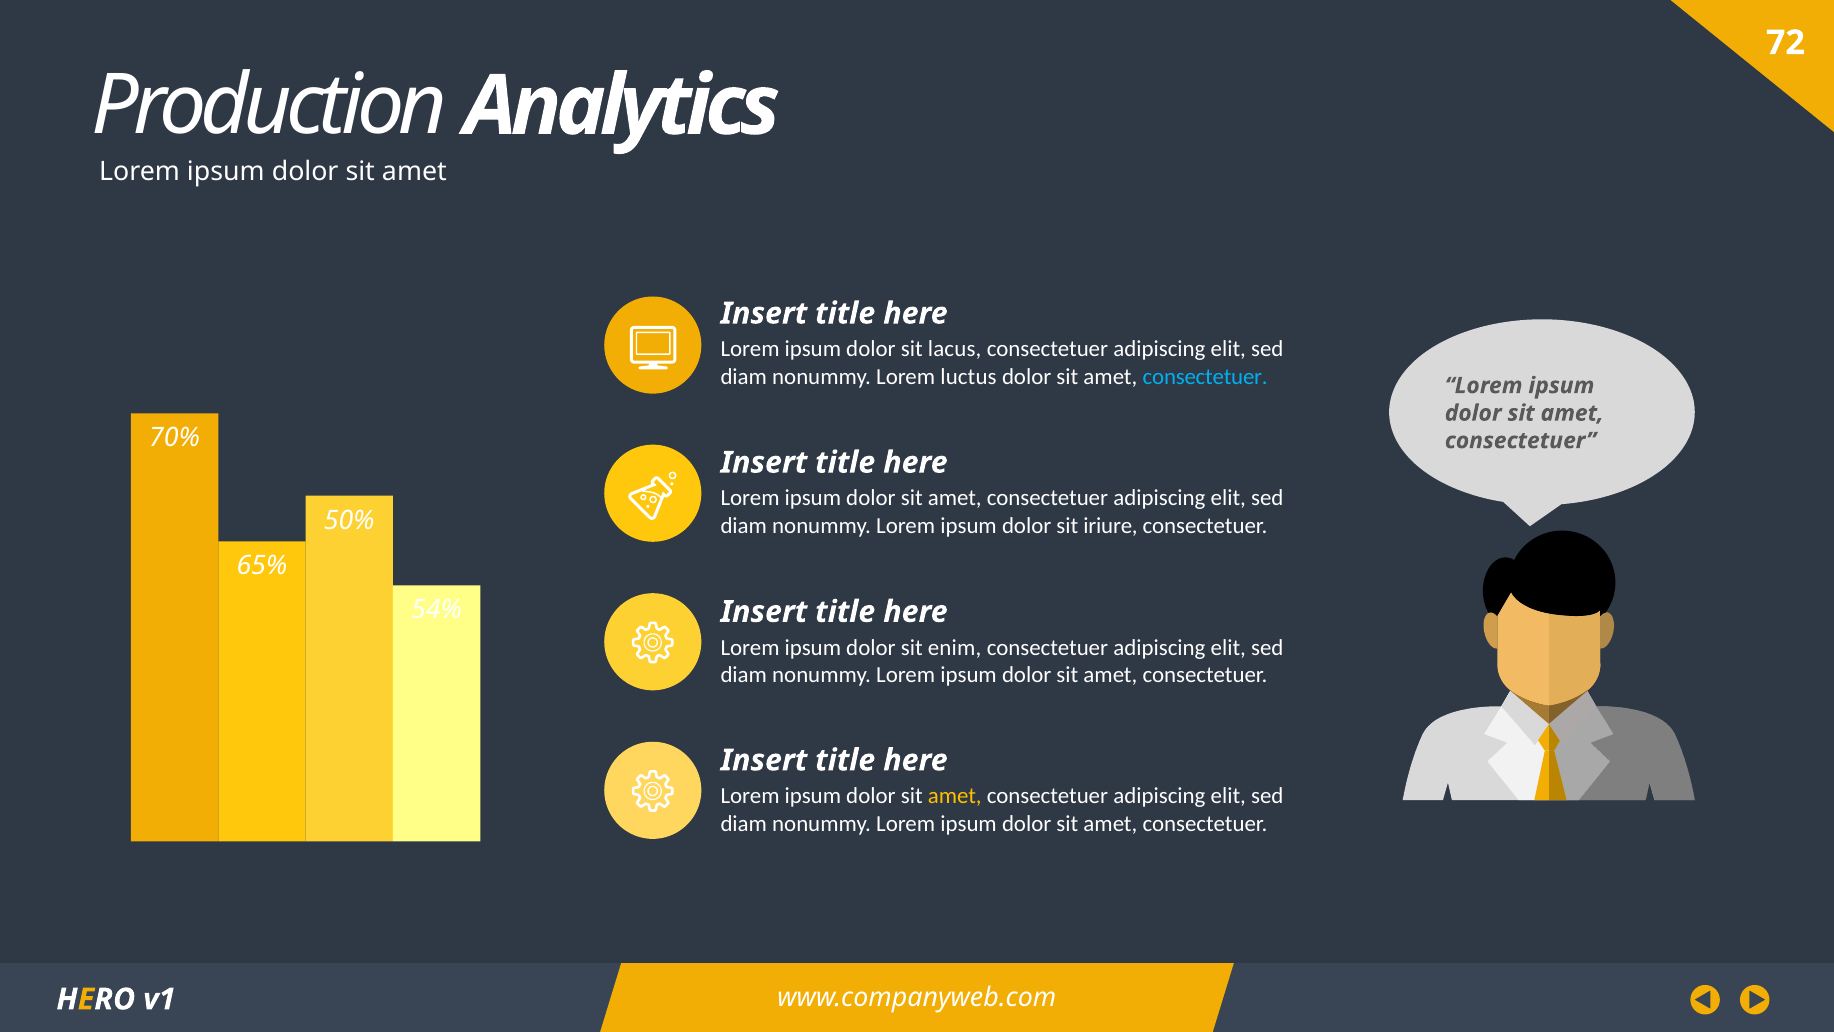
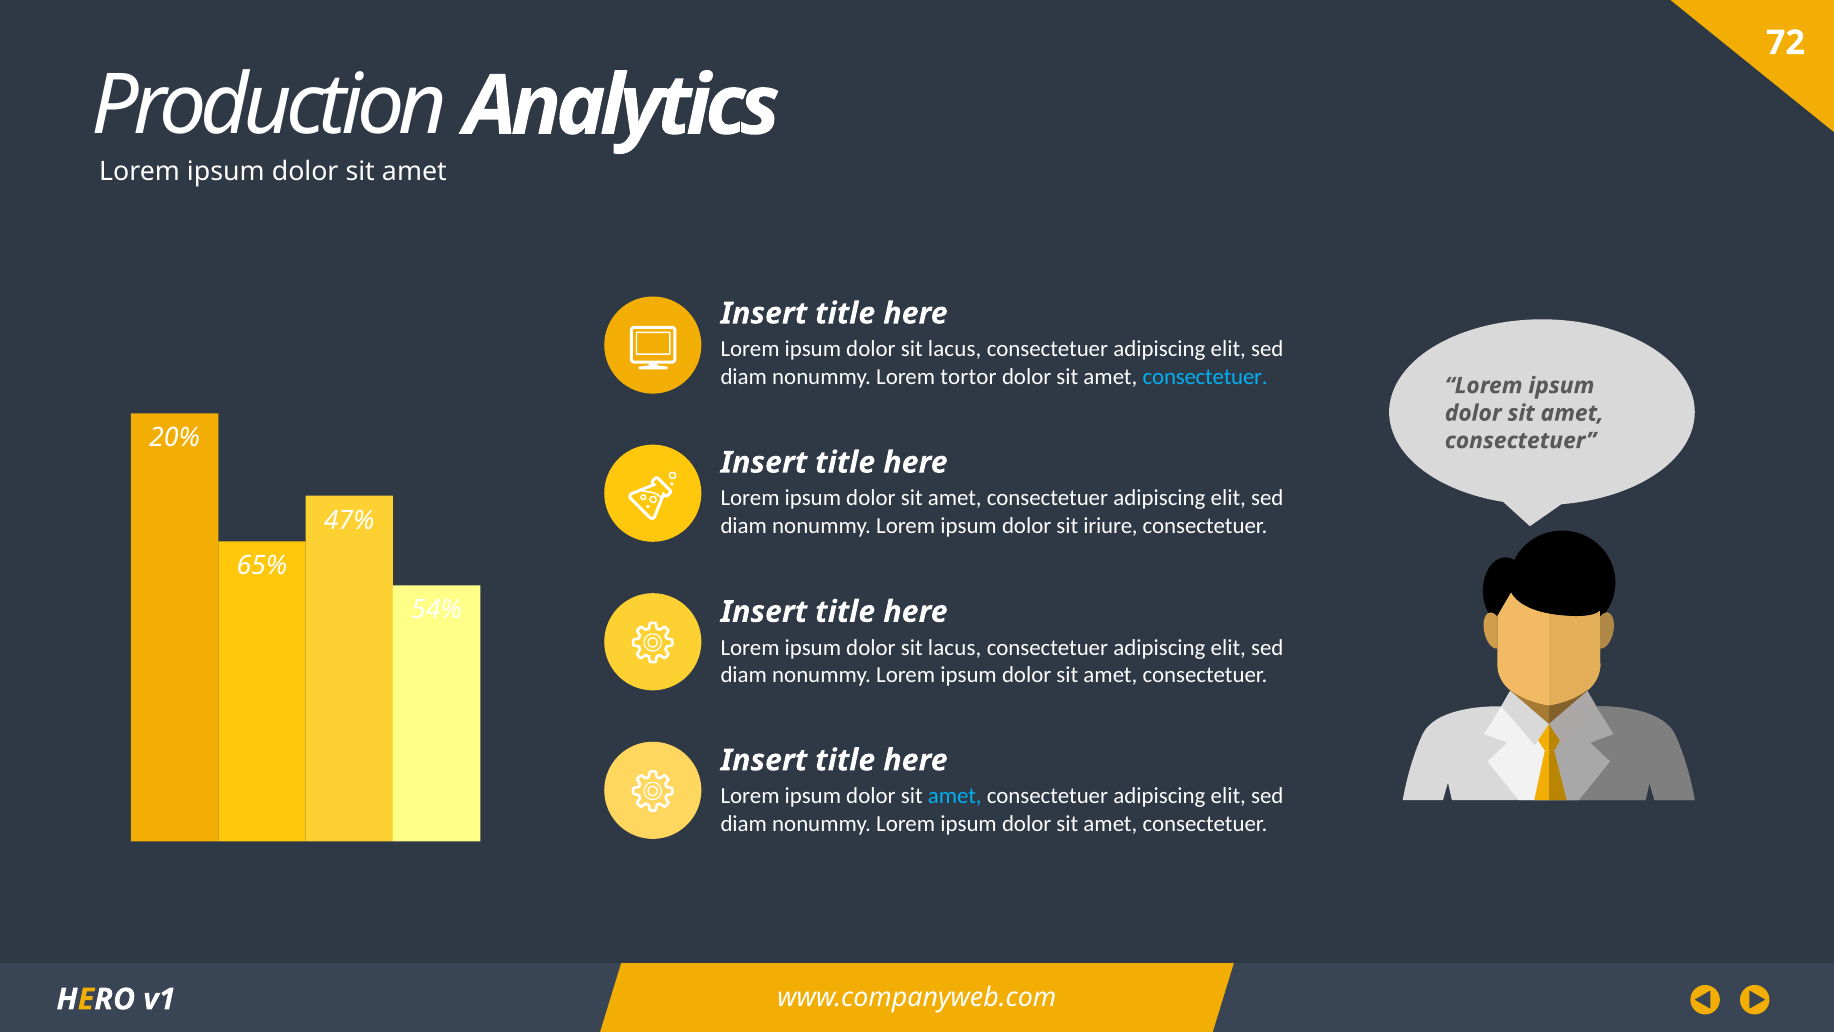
luctus: luctus -> tortor
70%: 70% -> 20%
50%: 50% -> 47%
enim at (955, 647): enim -> lacus
amet at (955, 796) colour: yellow -> light blue
